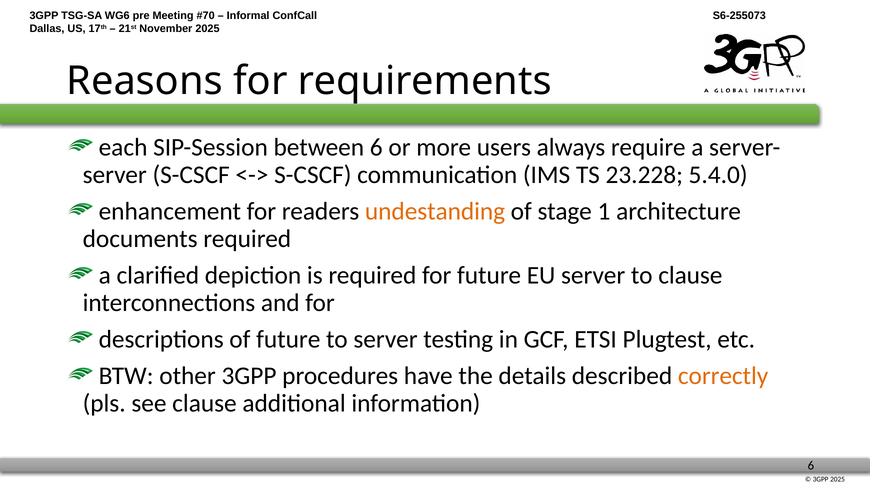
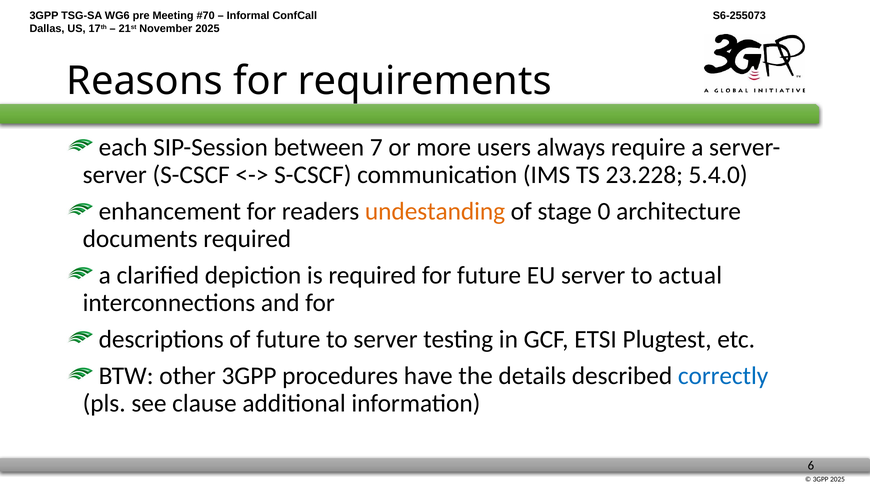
between 6: 6 -> 7
1: 1 -> 0
to clause: clause -> actual
correctly colour: orange -> blue
